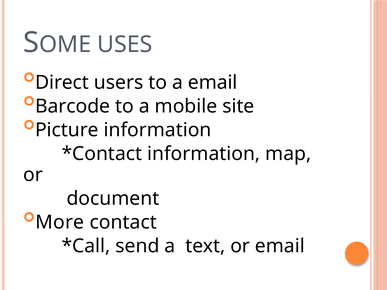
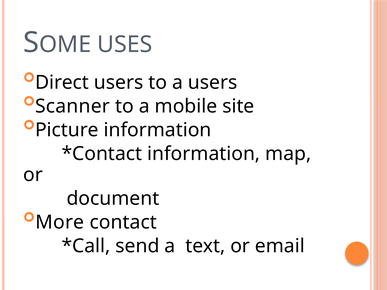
a email: email -> users
Barcode: Barcode -> Scanner
